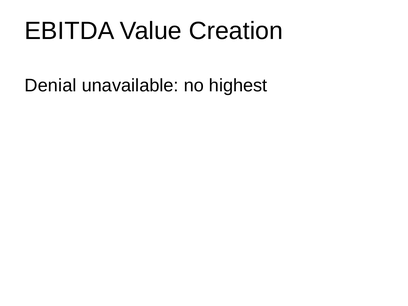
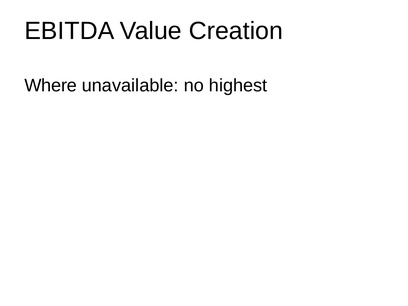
Denial: Denial -> Where
